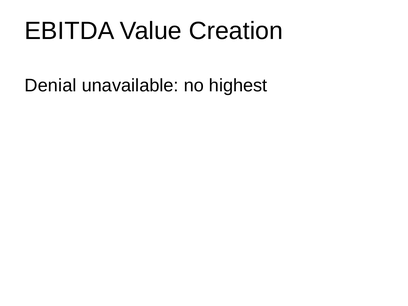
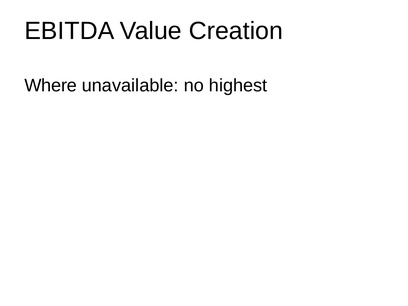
Denial: Denial -> Where
